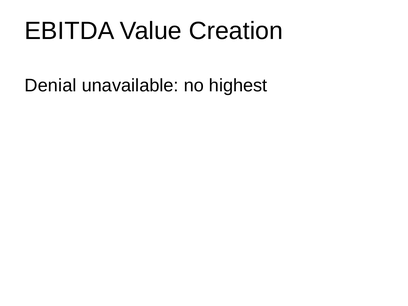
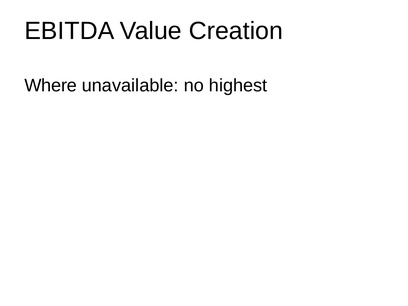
Denial: Denial -> Where
